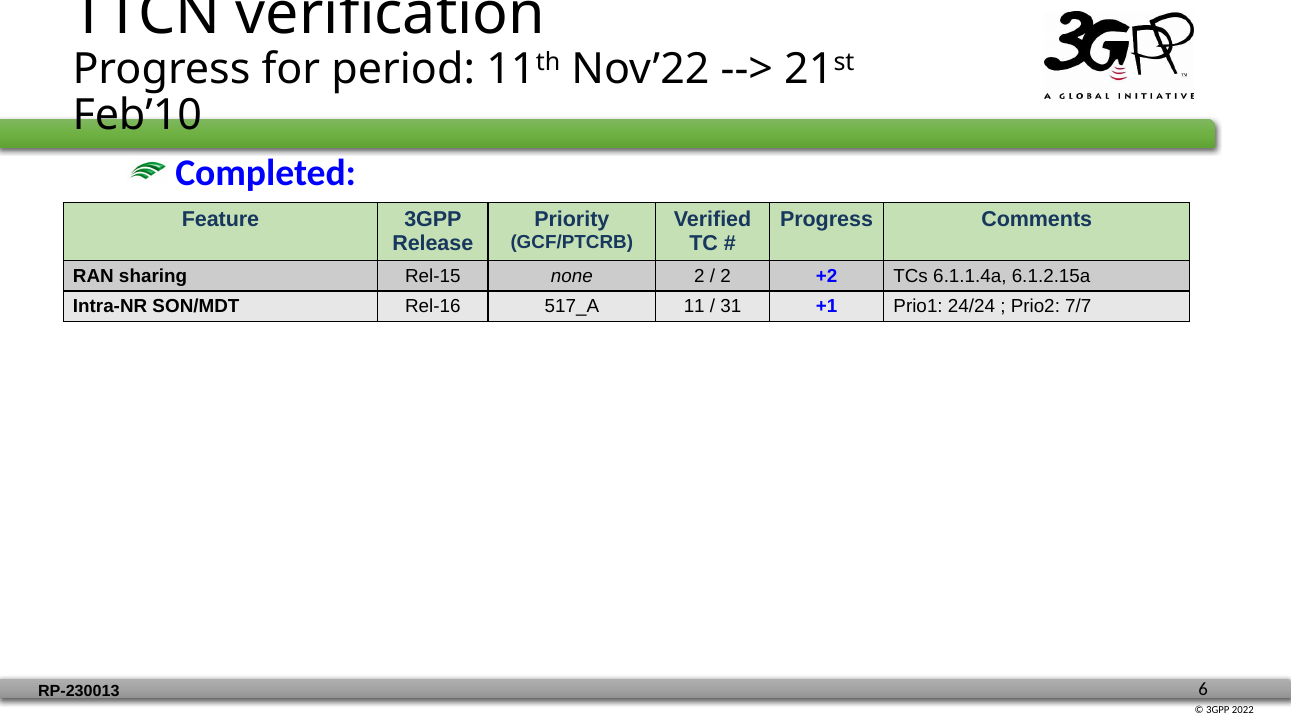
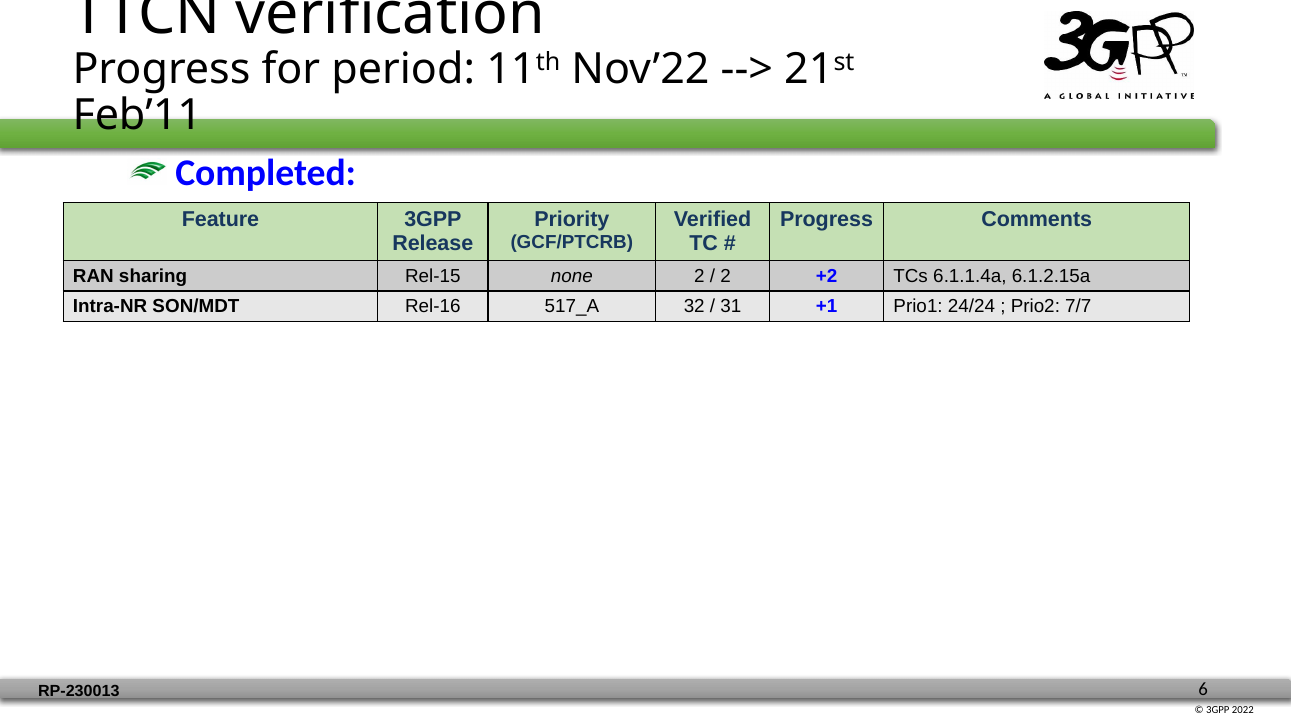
Feb’10: Feb’10 -> Feb’11
11: 11 -> 32
